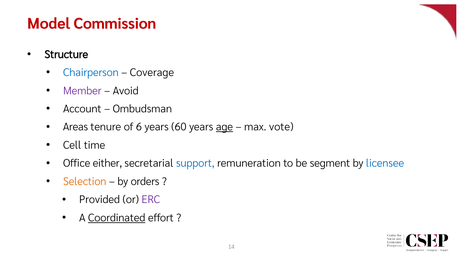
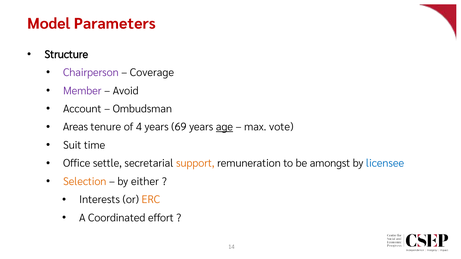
Commission: Commission -> Parameters
Chairperson colour: blue -> purple
6: 6 -> 4
60: 60 -> 69
Cell: Cell -> Suit
either: either -> settle
support colour: blue -> orange
segment: segment -> amongst
orders: orders -> either
Provided: Provided -> Interests
ERC colour: purple -> orange
Coordinated underline: present -> none
